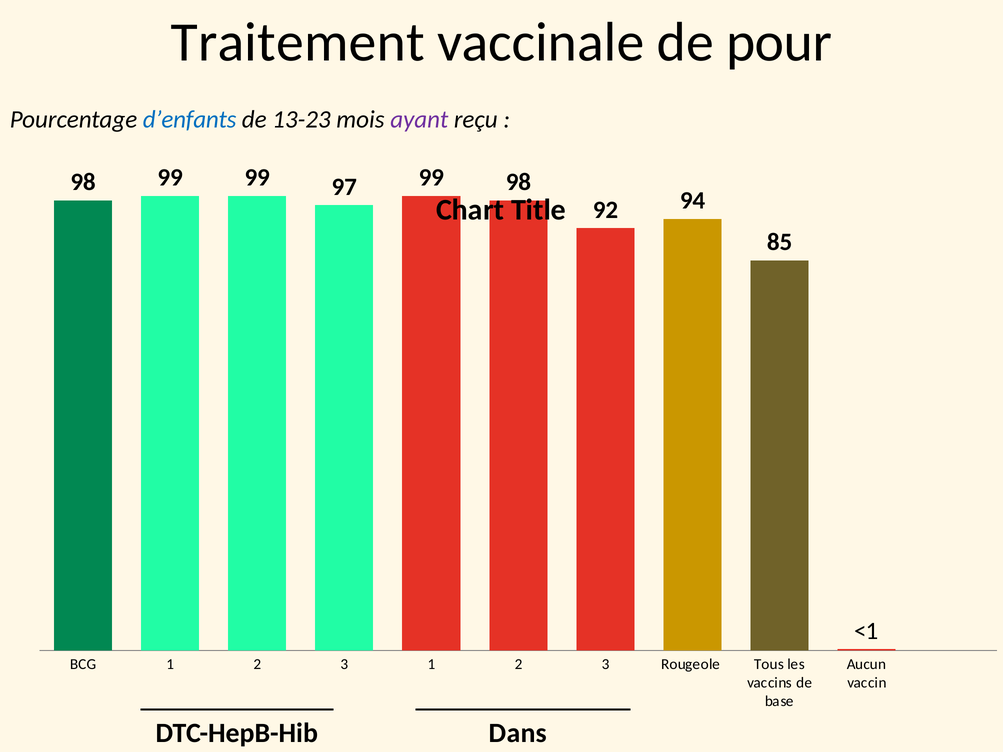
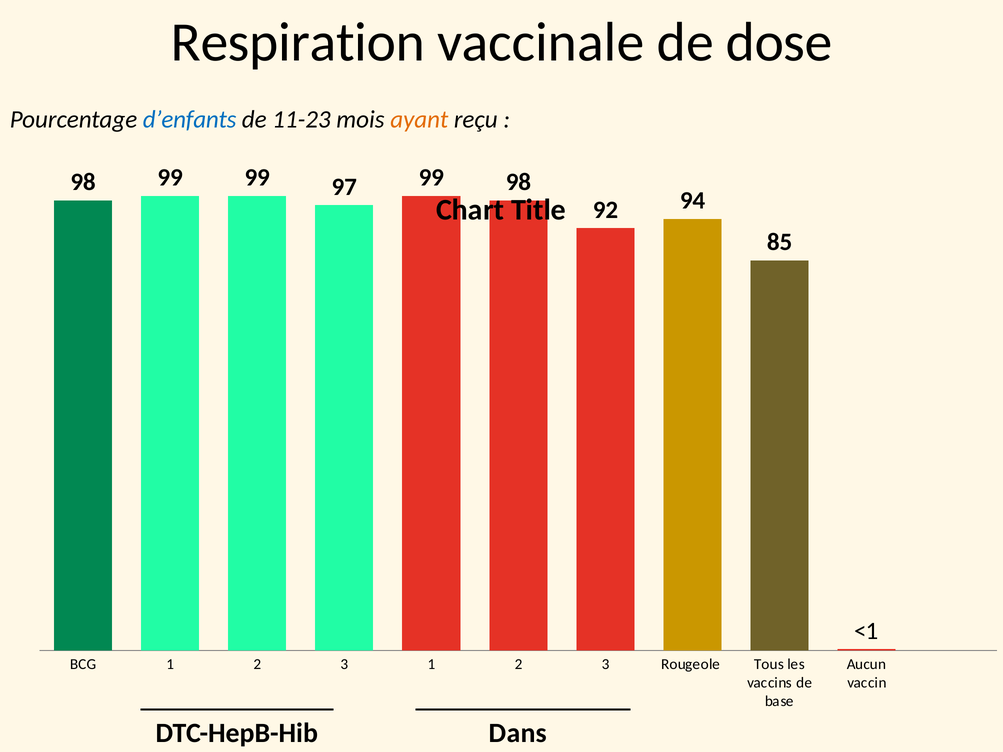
Traitement: Traitement -> Respiration
pour: pour -> dose
13-23: 13-23 -> 11-23
ayant colour: purple -> orange
